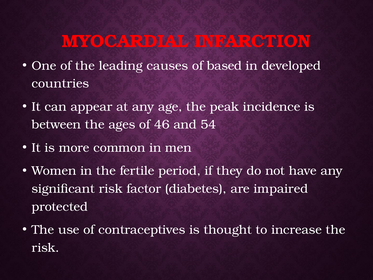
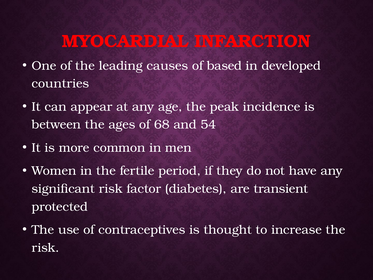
46: 46 -> 68
impaired: impaired -> transient
